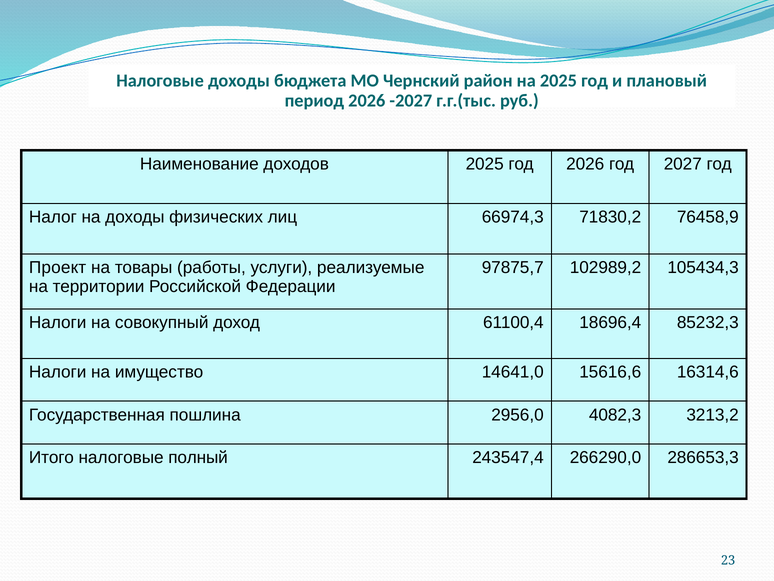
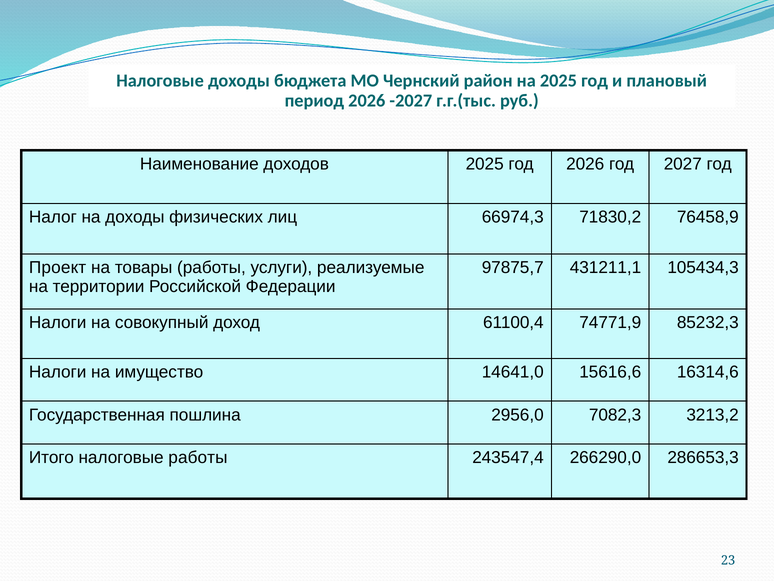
102989,2: 102989,2 -> 431211,1
18696,4: 18696,4 -> 74771,9
4082,3: 4082,3 -> 7082,3
налоговые полный: полный -> работы
